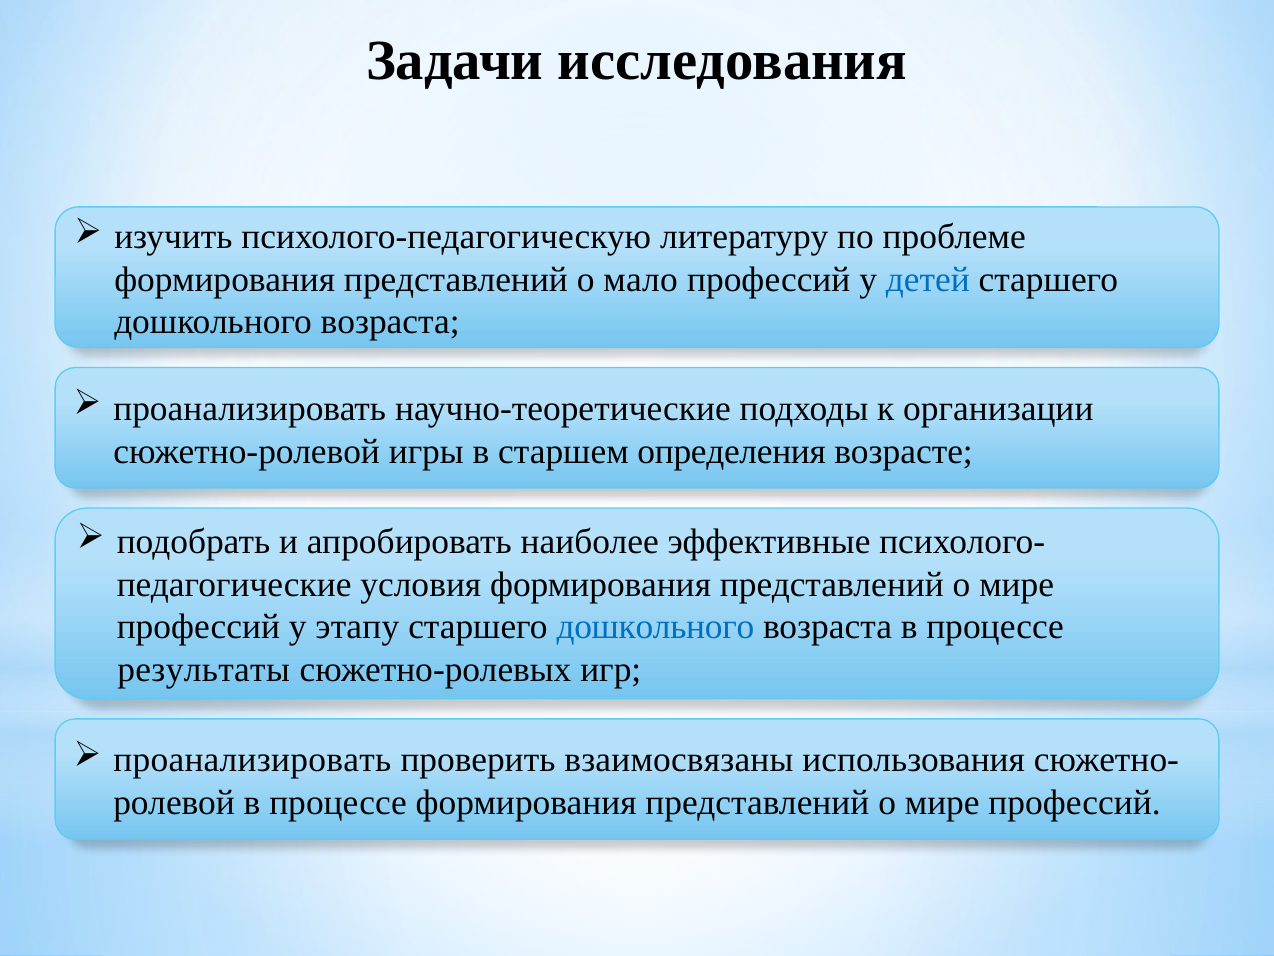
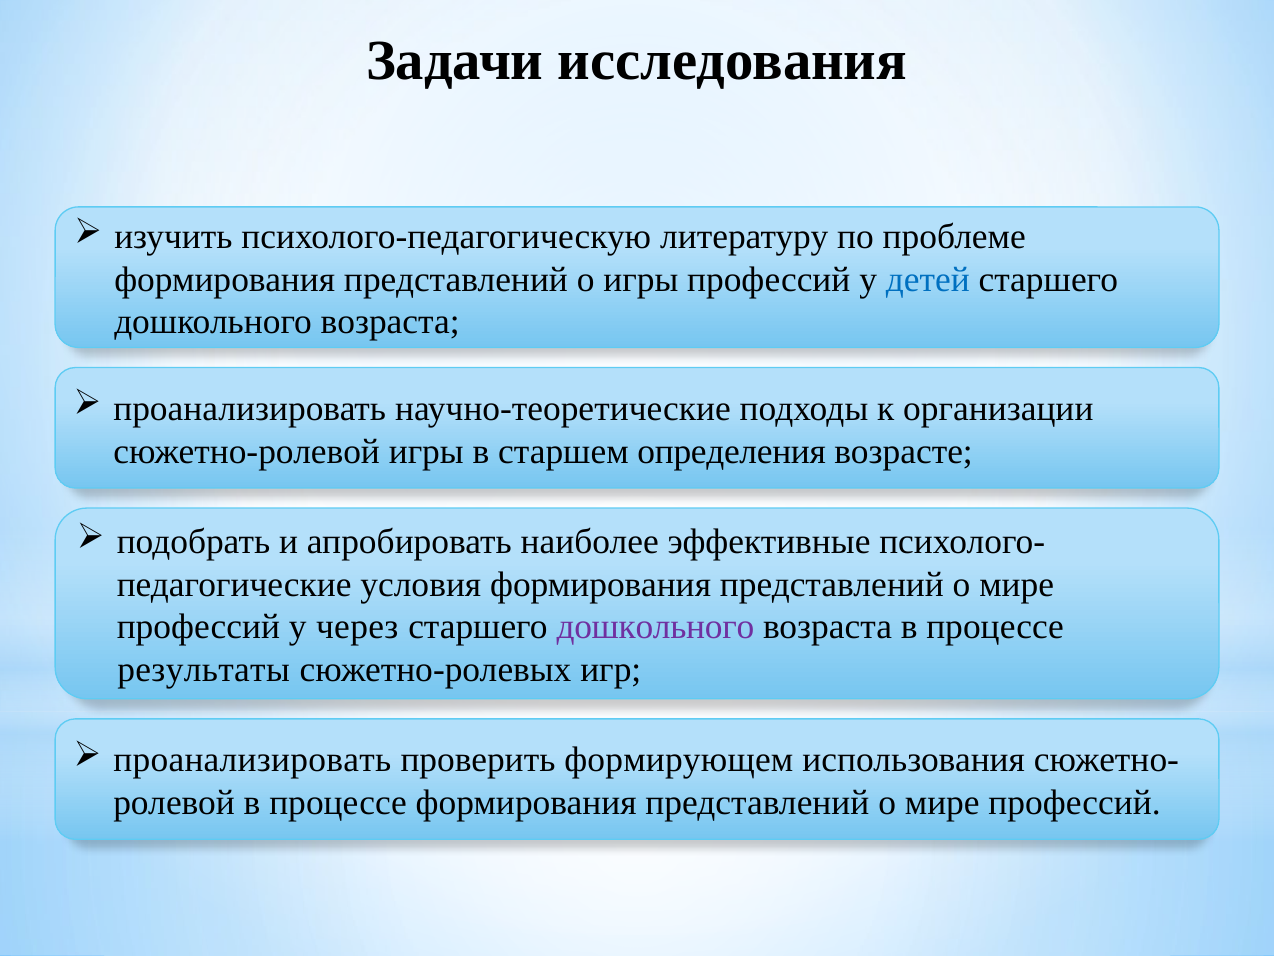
о мало: мало -> игры
этапу: этапу -> через
дошкольного at (655, 627) colour: blue -> purple
взаимосвязаны: взаимосвязаны -> формирующем
